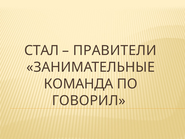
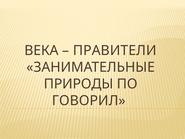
СТАЛ: СТАЛ -> ВЕКА
КОМАНДА: КОМАНДА -> ПРИРОДЫ
